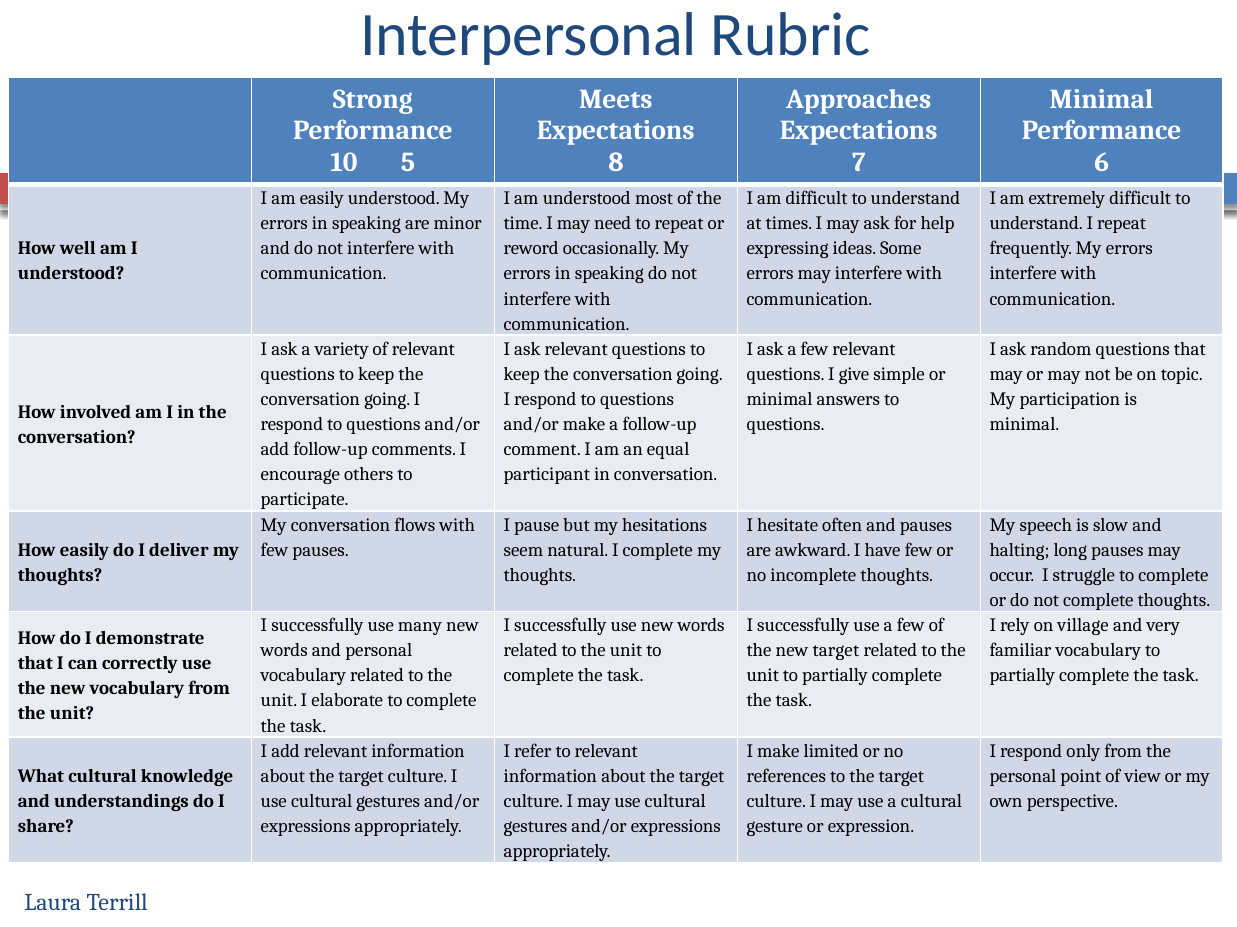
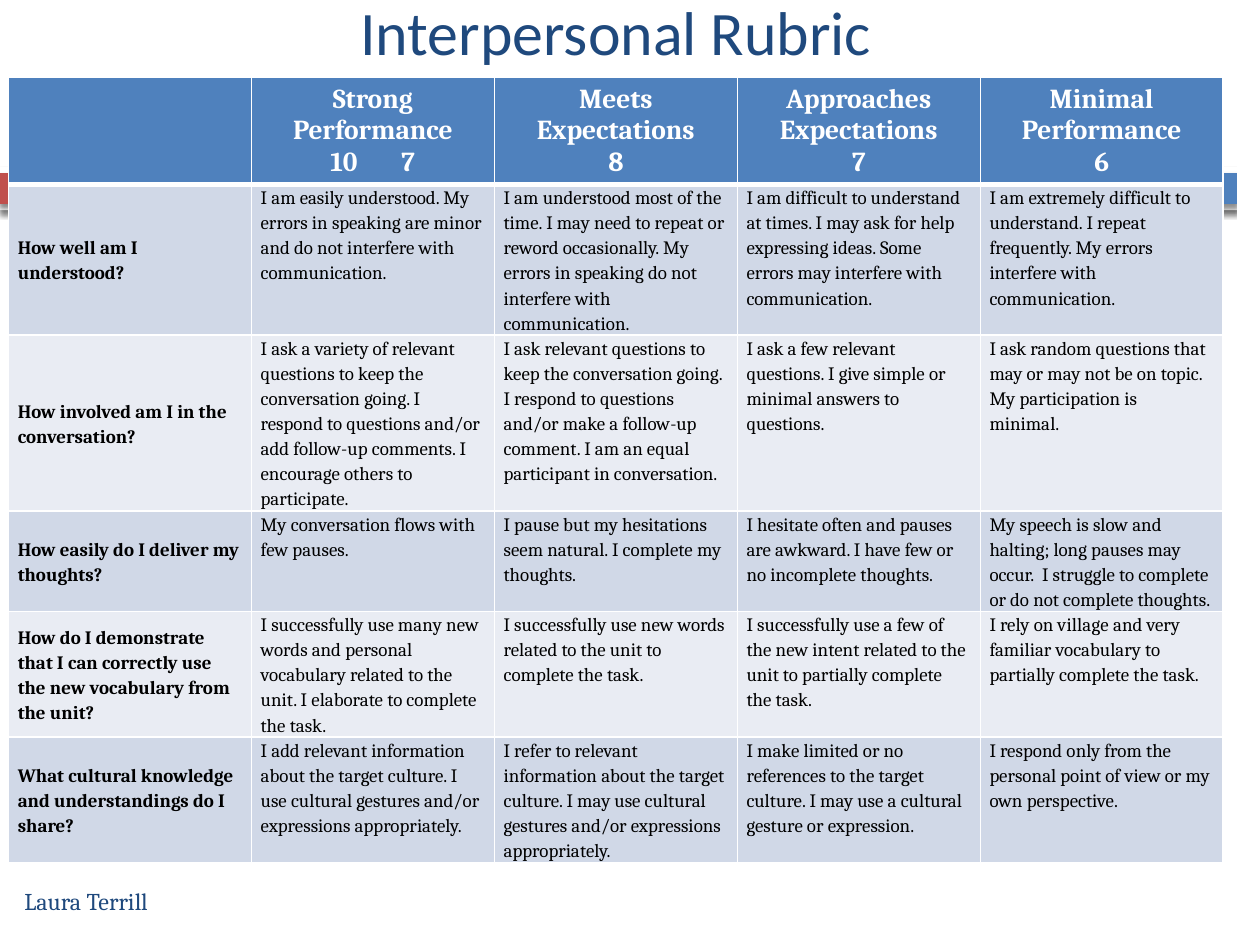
5 at (408, 162): 5 -> 7
new target: target -> intent
